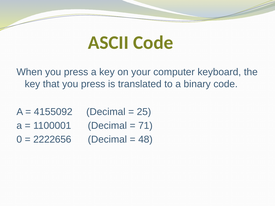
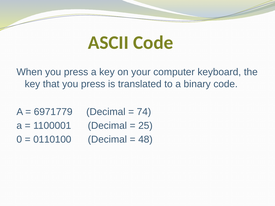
4155092: 4155092 -> 6971779
25: 25 -> 74
71: 71 -> 25
2222656: 2222656 -> 0110100
